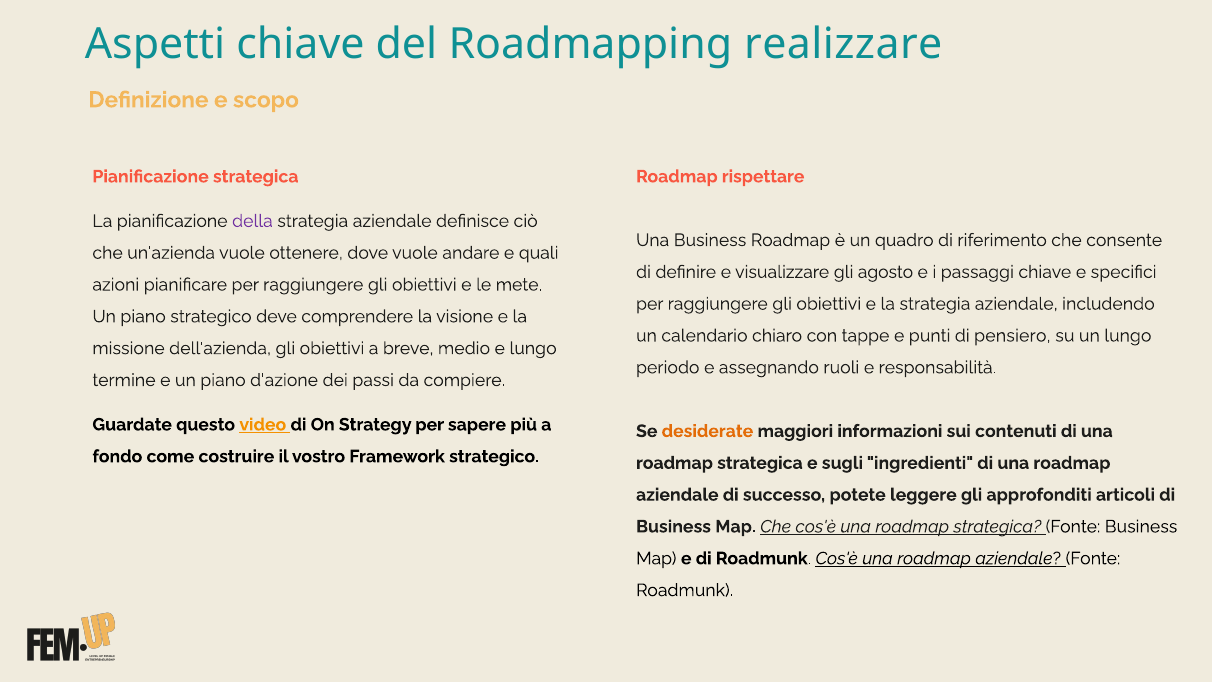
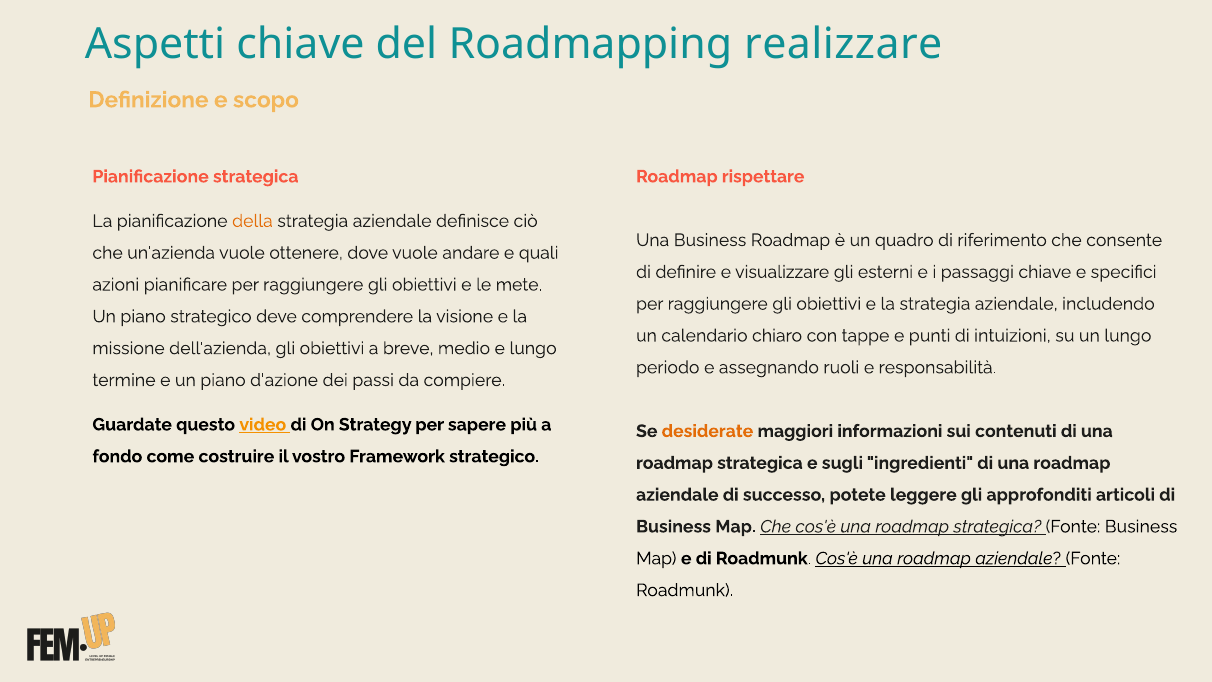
della colour: purple -> orange
agosto: agosto -> esterni
pensiero: pensiero -> intuizioni
